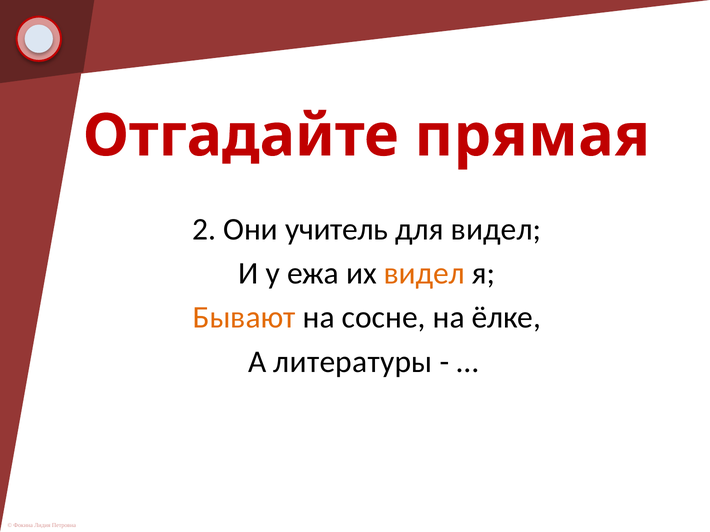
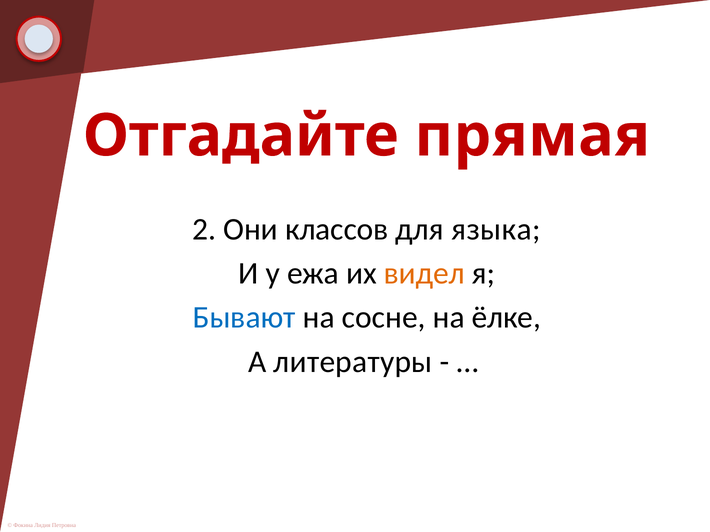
учитель: учитель -> классов
для видел: видел -> языка
Бывают colour: orange -> blue
